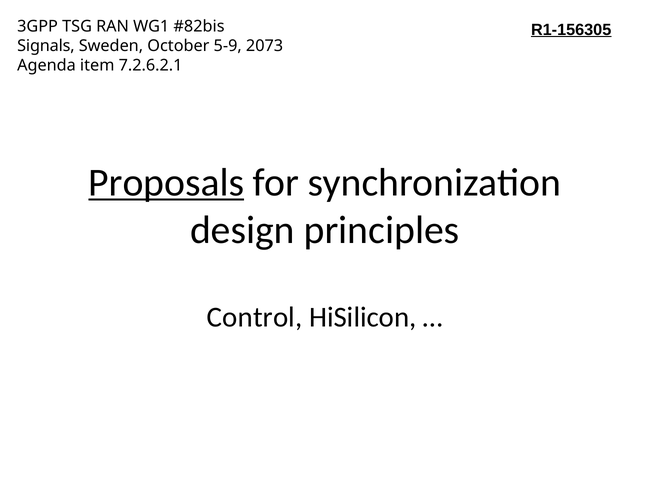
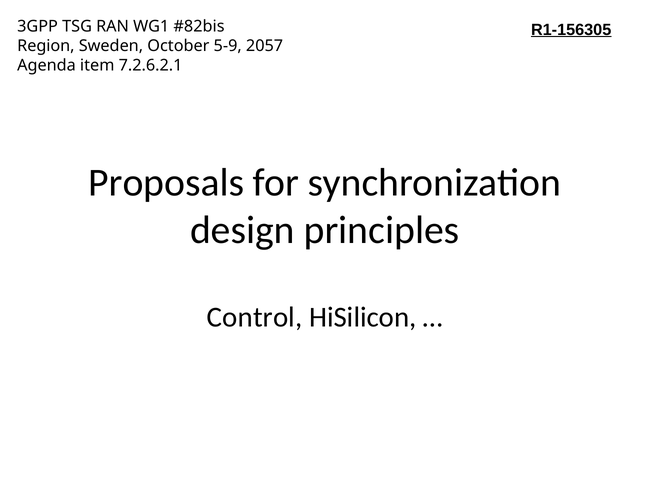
Signals: Signals -> Region
2073: 2073 -> 2057
Proposals underline: present -> none
